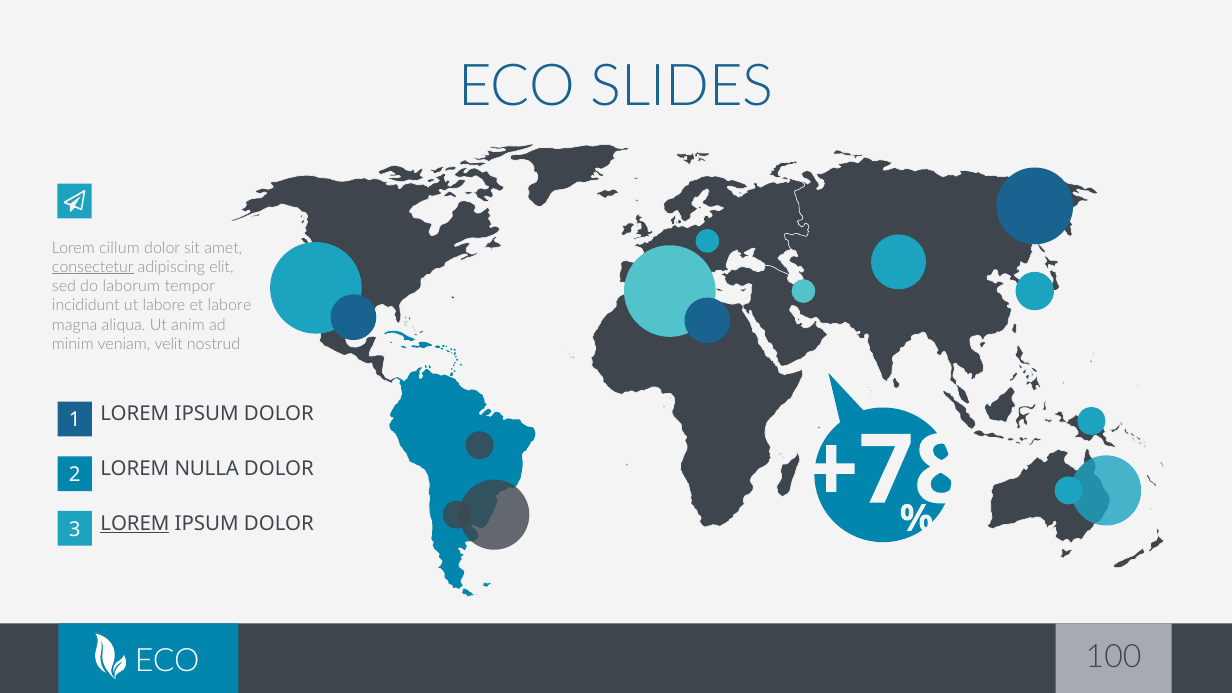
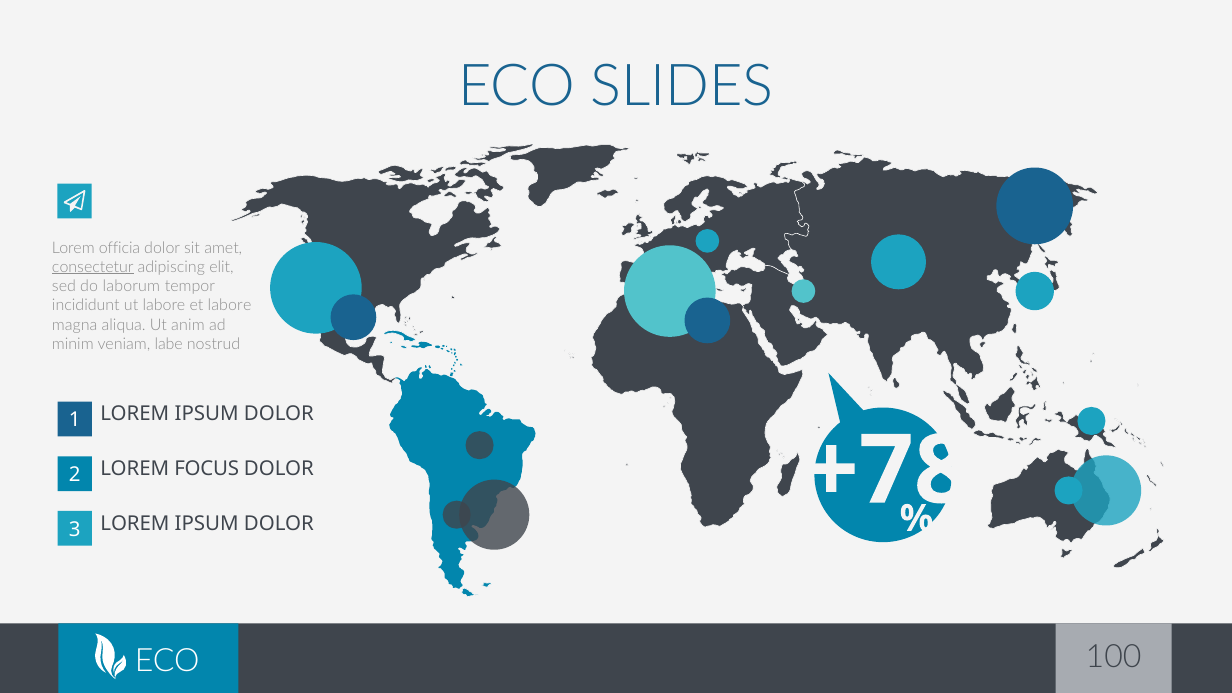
cillum: cillum -> officia
velit: velit -> labe
NULLA: NULLA -> FOCUS
LOREM at (135, 523) underline: present -> none
